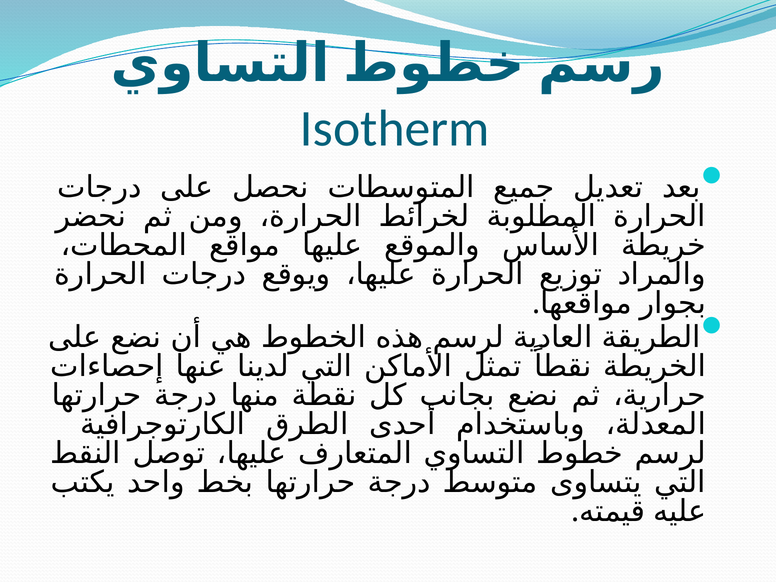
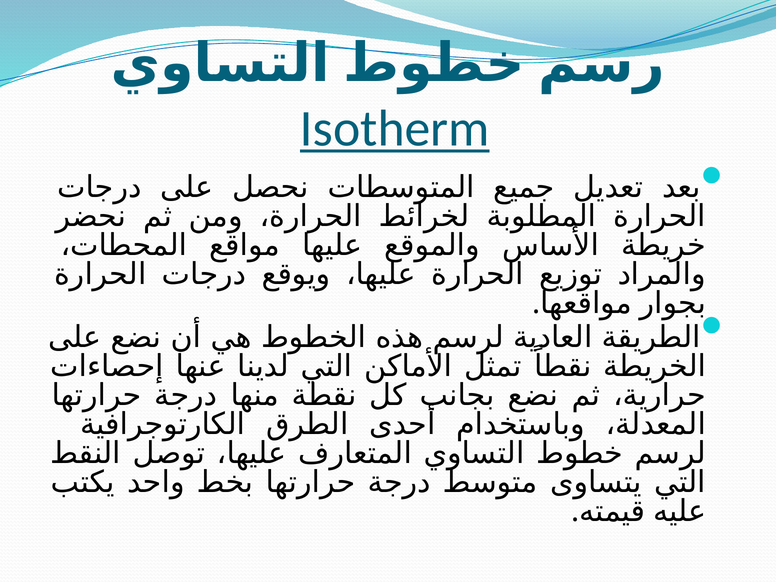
Isotherm underline: none -> present
